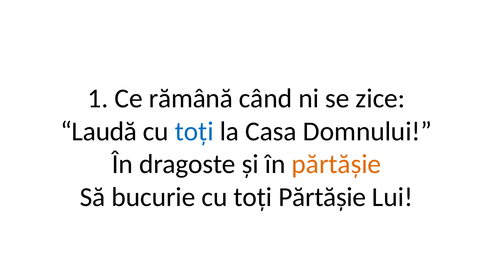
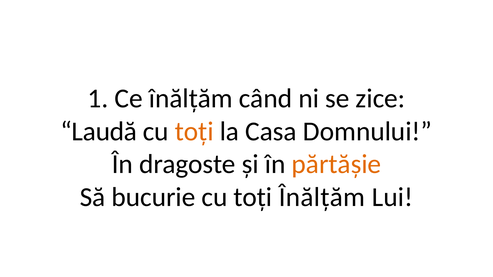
Ce rămână: rămână -> înălțăm
toți at (194, 132) colour: blue -> orange
toți Părtășie: Părtășie -> Înălțăm
